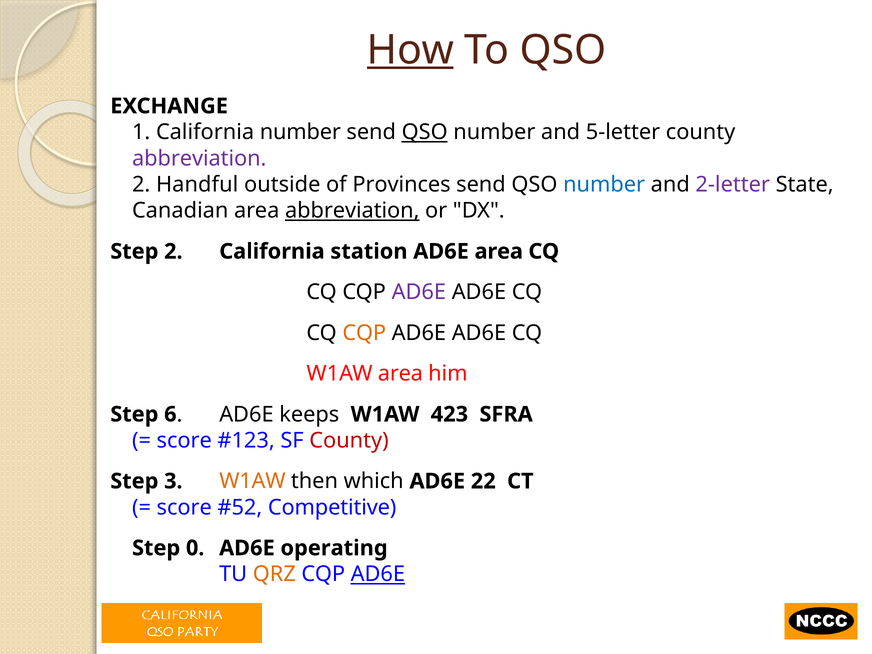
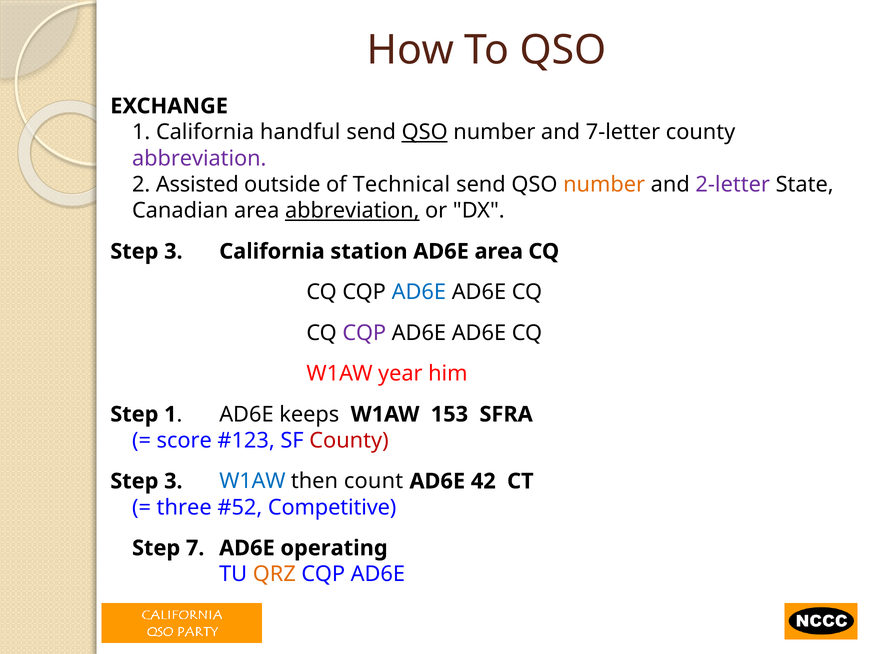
How underline: present -> none
California number: number -> handful
5-letter: 5-letter -> 7-letter
Handful: Handful -> Assisted
Provinces: Provinces -> Technical
number at (604, 185) colour: blue -> orange
2 at (173, 251): 2 -> 3
AD6E at (419, 292) colour: purple -> blue
CQP at (364, 333) colour: orange -> purple
W1AW area: area -> year
Step 6: 6 -> 1
423: 423 -> 153
W1AW at (252, 481) colour: orange -> blue
which: which -> count
22: 22 -> 42
score at (184, 507): score -> three
0: 0 -> 7
AD6E at (378, 574) underline: present -> none
